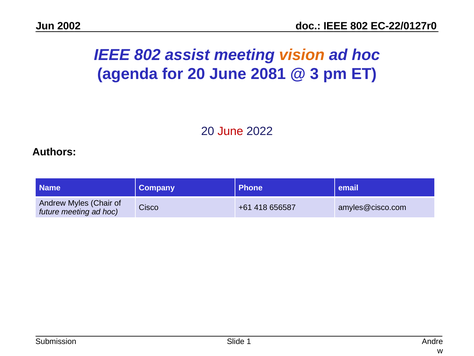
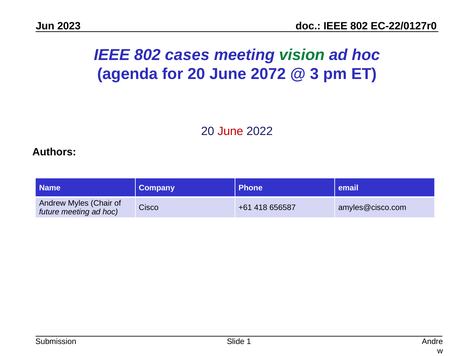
2002: 2002 -> 2023
assist: assist -> cases
vision colour: orange -> green
2081: 2081 -> 2072
